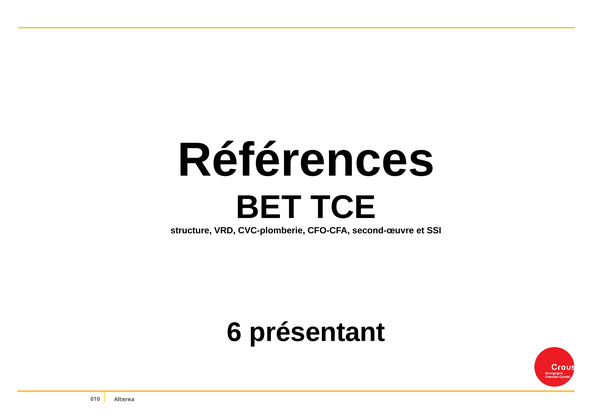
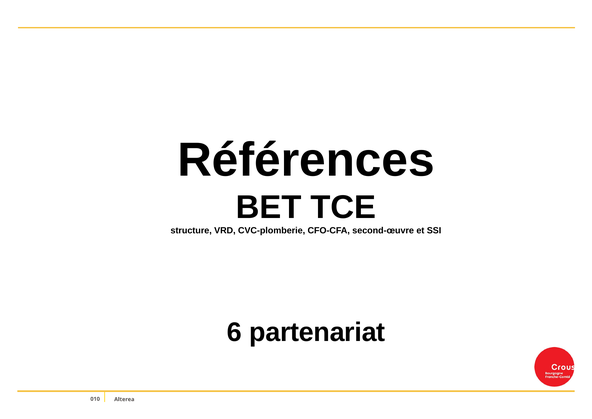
présentant: présentant -> partenariat
